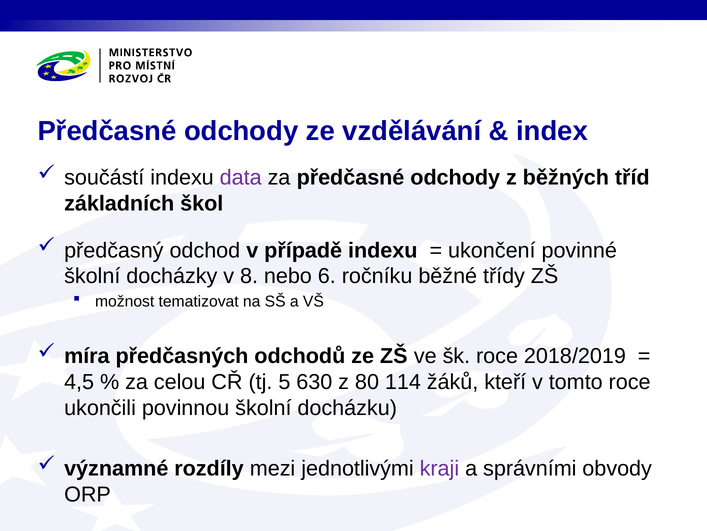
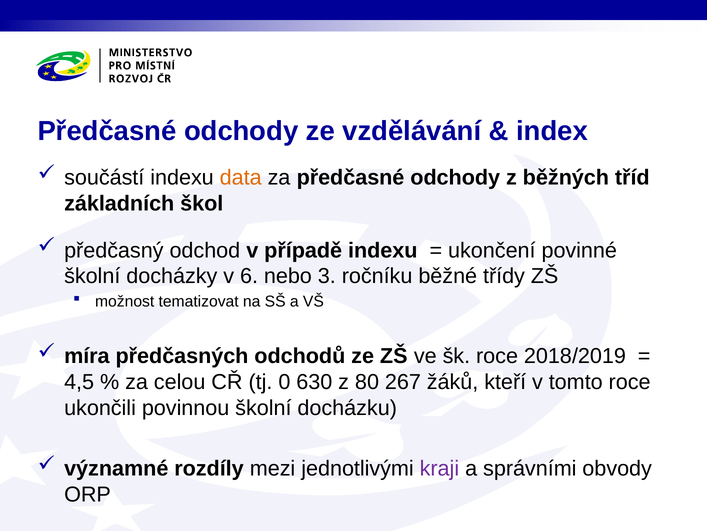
data colour: purple -> orange
8: 8 -> 6
6: 6 -> 3
5: 5 -> 0
114: 114 -> 267
